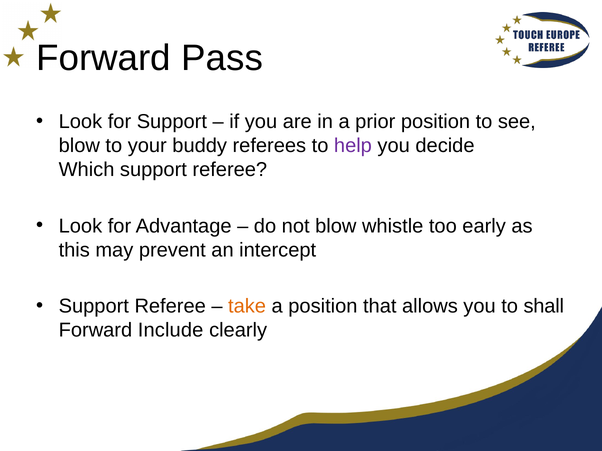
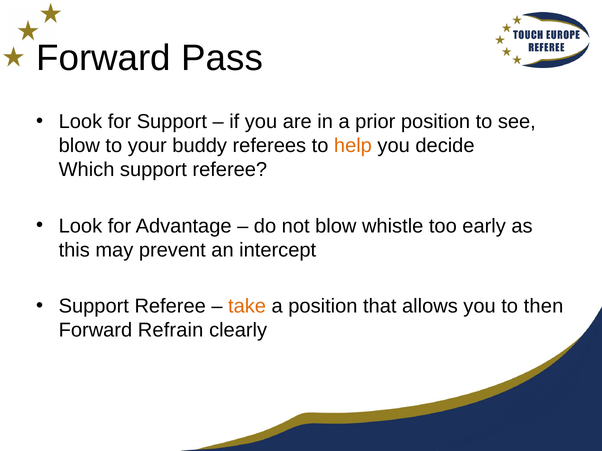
help colour: purple -> orange
shall: shall -> then
Include: Include -> Refrain
